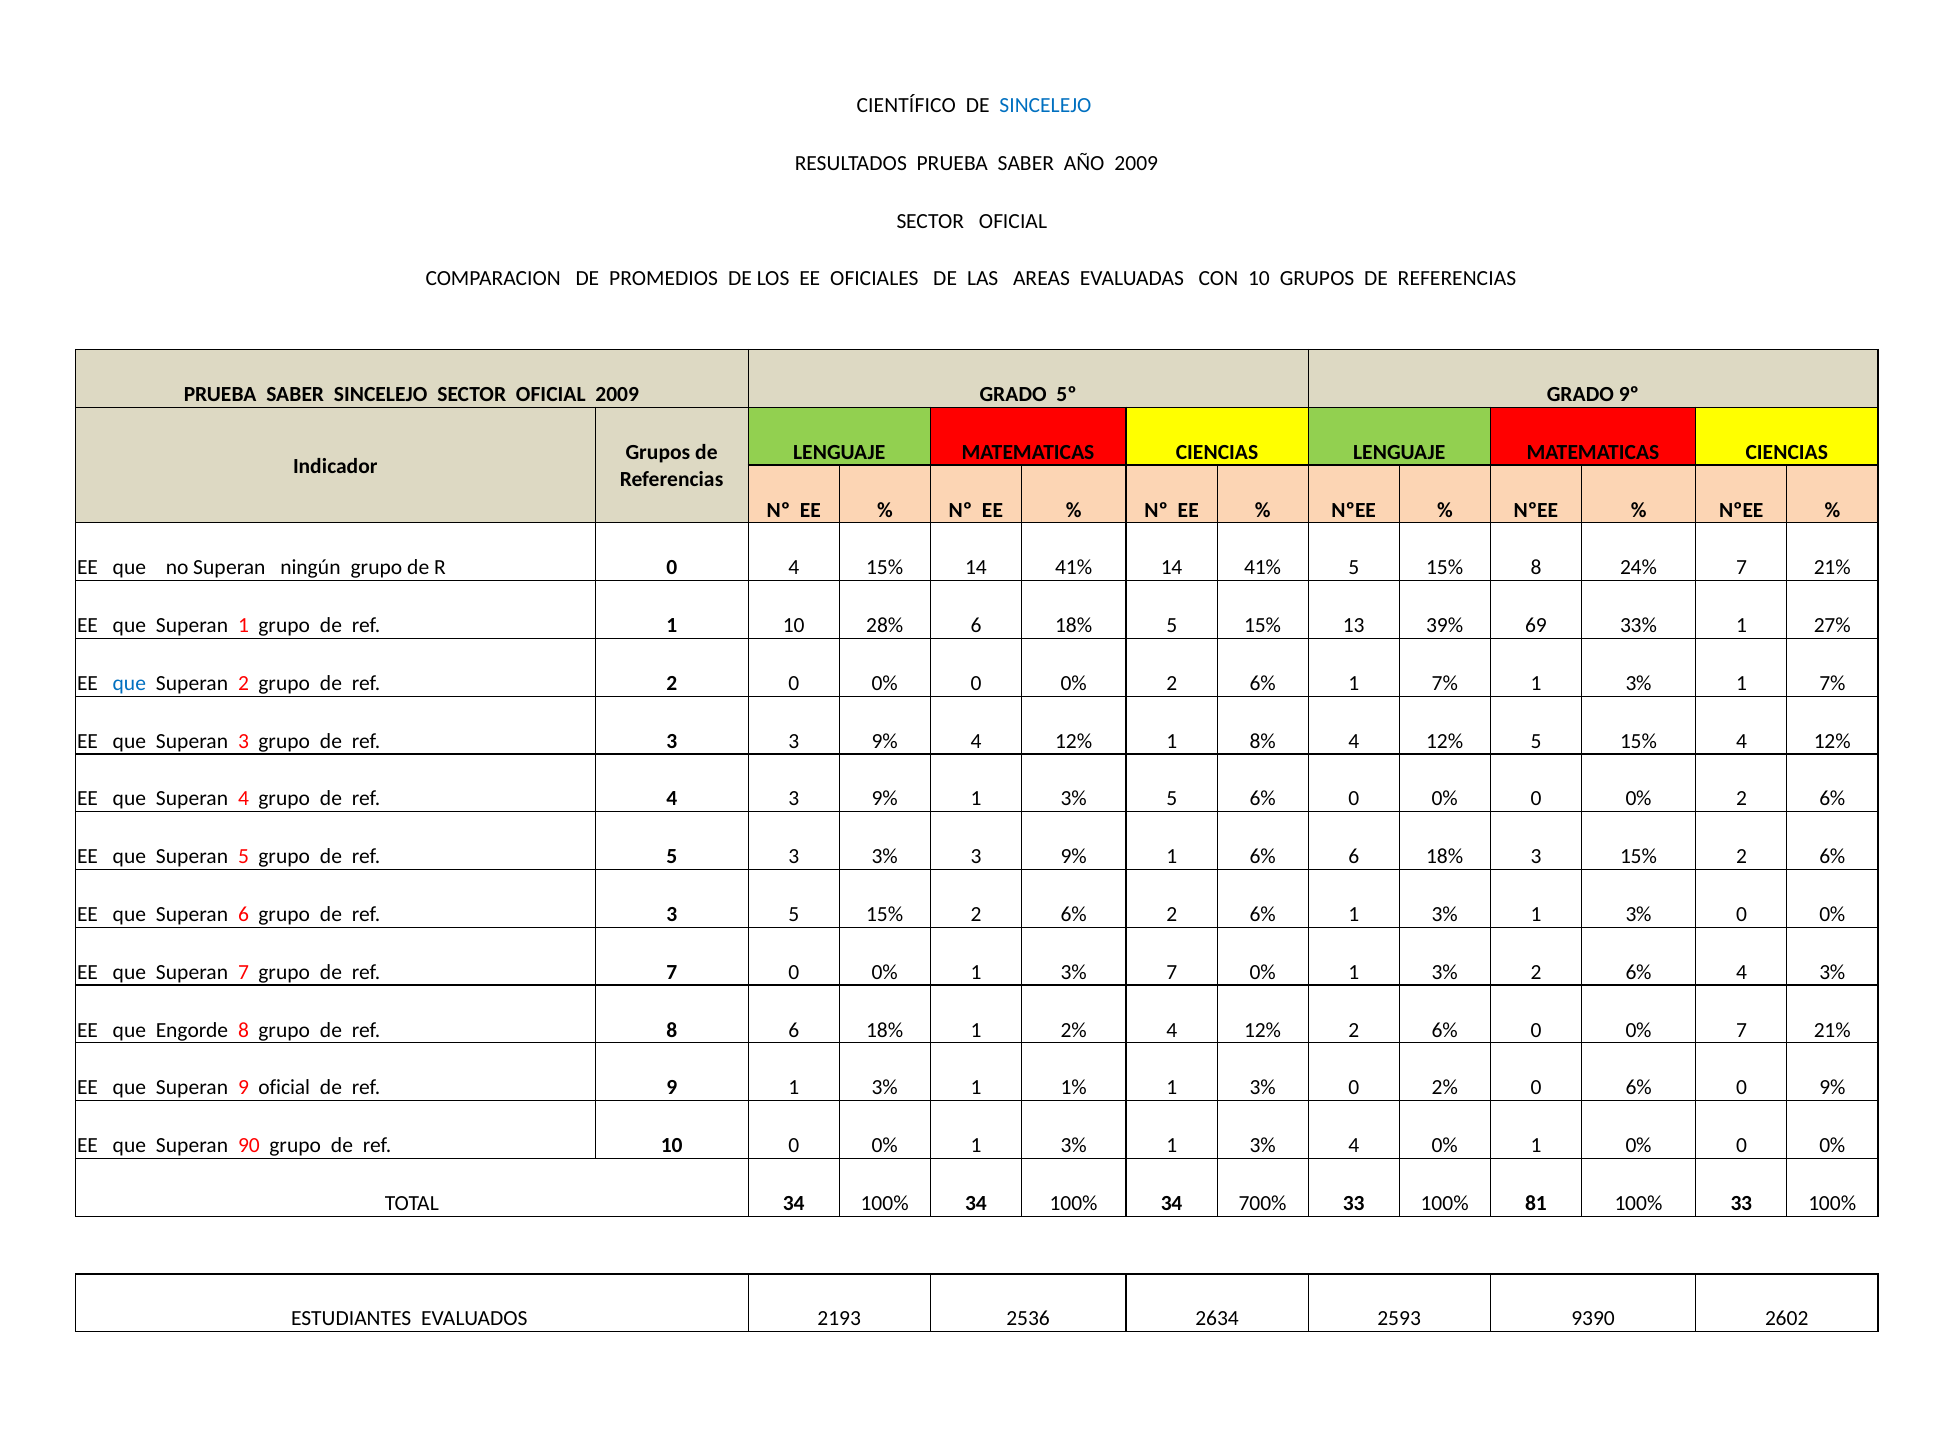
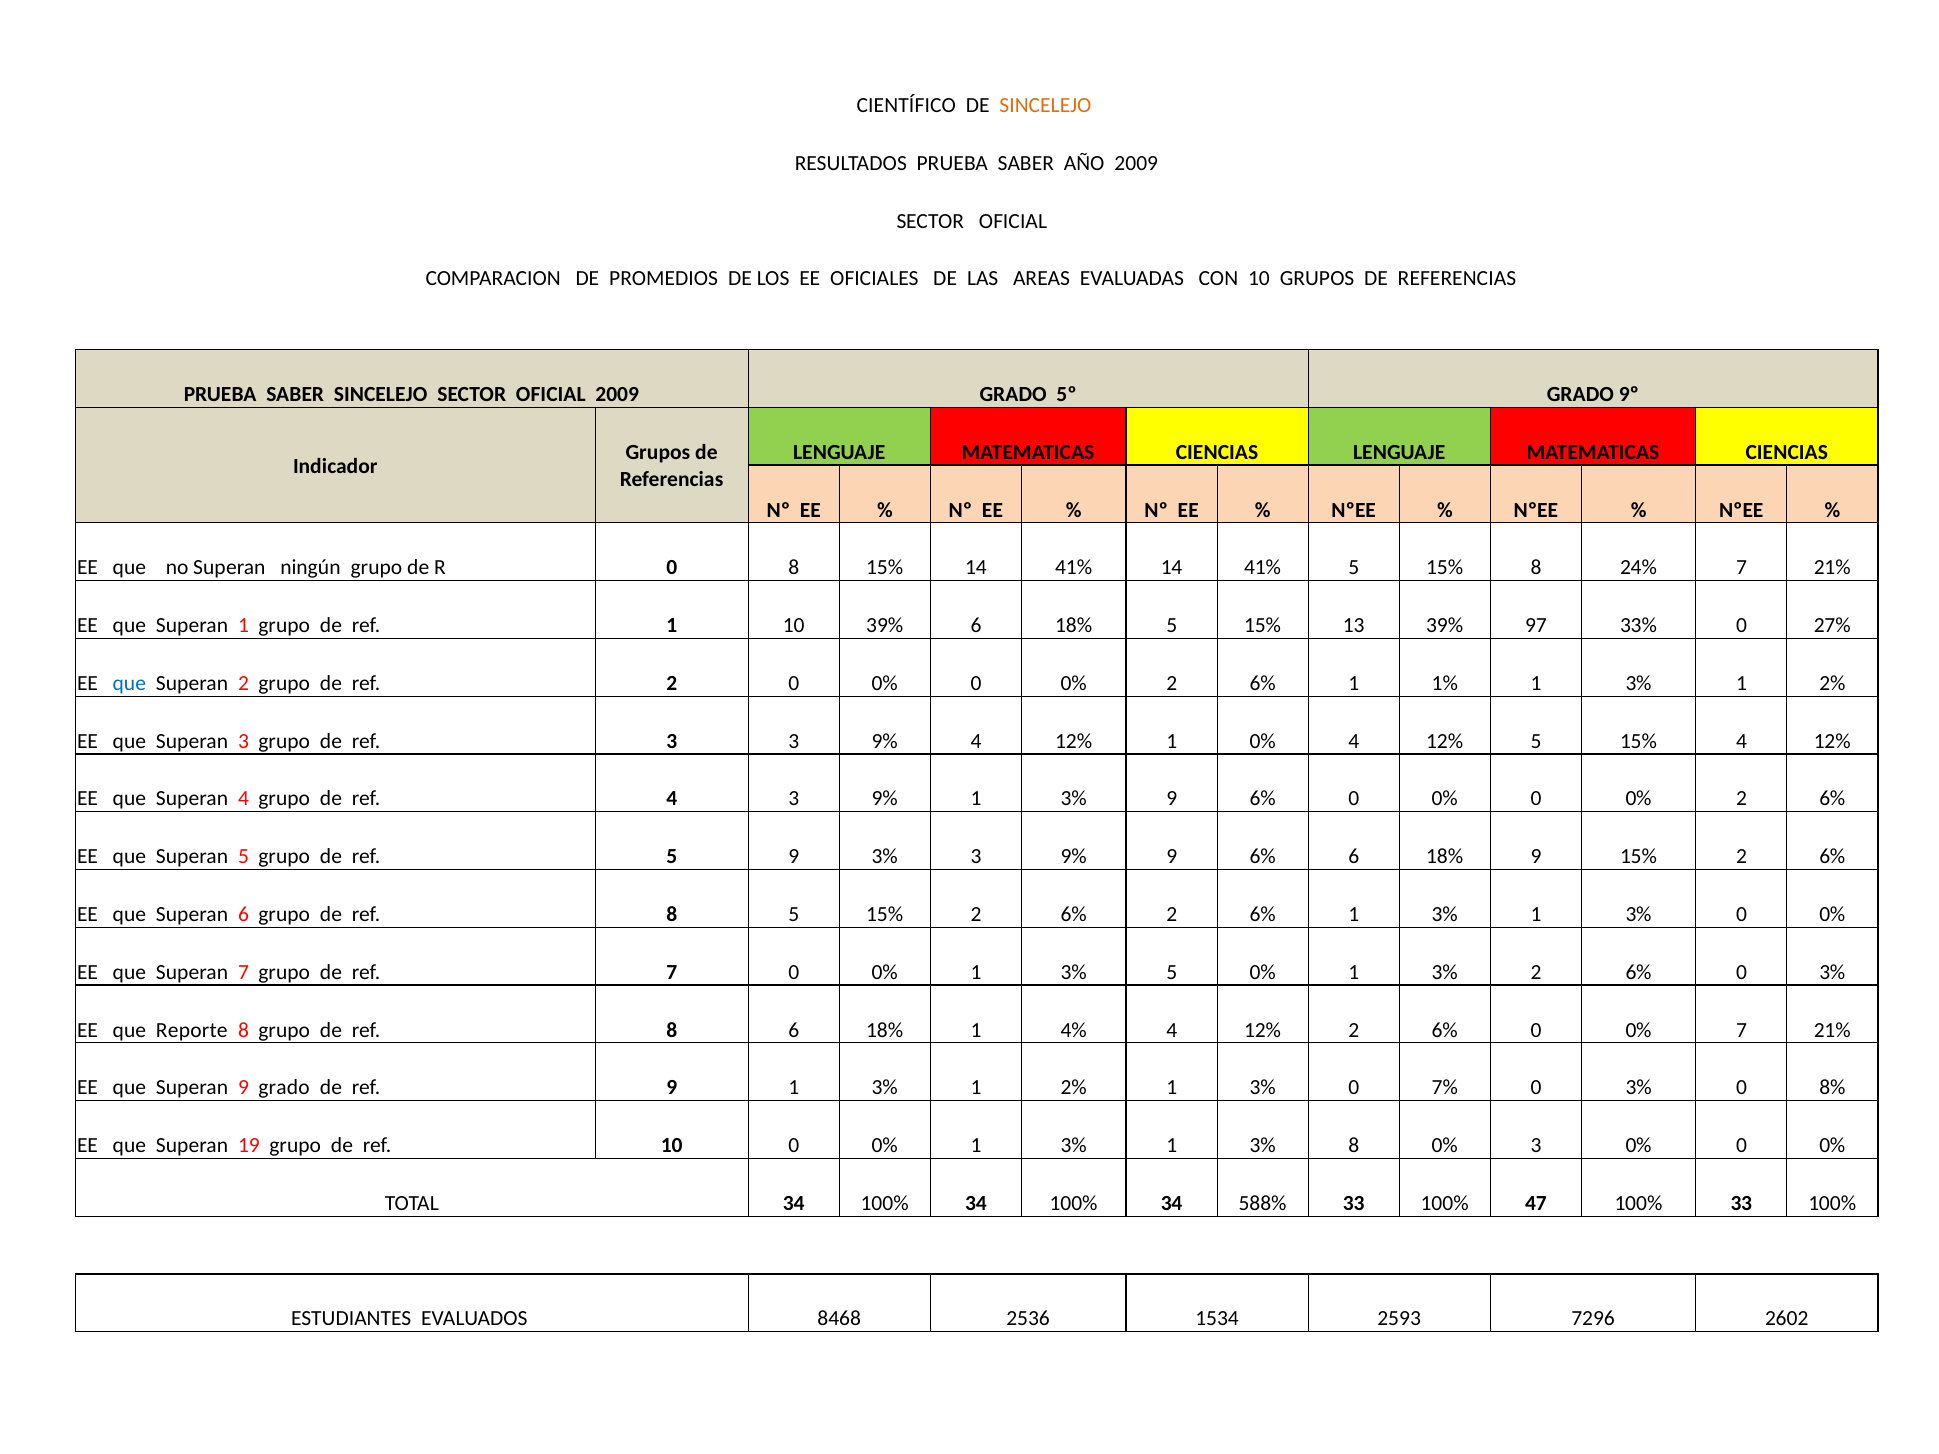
SINCELEJO at (1045, 105) colour: blue -> orange
0 4: 4 -> 8
10 28%: 28% -> 39%
69: 69 -> 97
33% 1: 1 -> 0
6% 1 7%: 7% -> 1%
7% at (1832, 683): 7% -> 2%
1 8%: 8% -> 0%
3% 5: 5 -> 9
5 3: 3 -> 9
3% 3 9% 1: 1 -> 9
18% 3: 3 -> 9
3 at (672, 915): 3 -> 8
3% 7: 7 -> 5
3% 2 6% 4: 4 -> 0
Engorde: Engorde -> Reporte
1 2%: 2% -> 4%
9 oficial: oficial -> grado
1% at (1074, 1088): 1% -> 2%
0 2%: 2% -> 7%
6% at (1639, 1088): 6% -> 3%
0 9%: 9% -> 8%
90: 90 -> 19
3% 4: 4 -> 8
1 at (1536, 1146): 1 -> 3
700%: 700% -> 588%
81: 81 -> 47
2193: 2193 -> 8468
2634: 2634 -> 1534
9390: 9390 -> 7296
